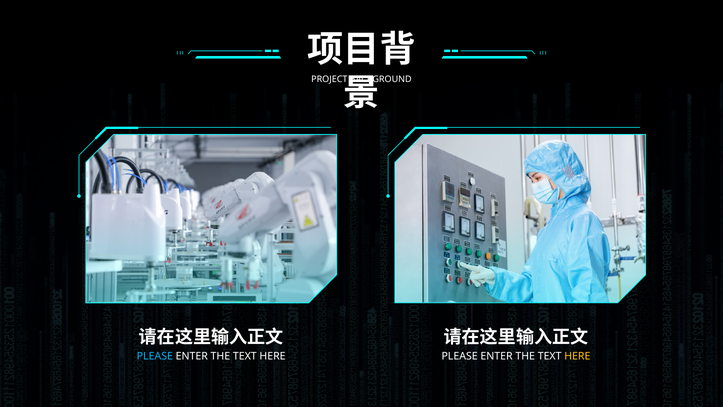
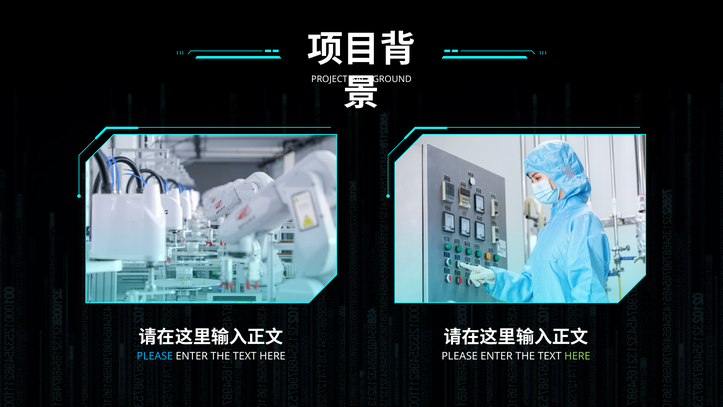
HERE at (577, 356) colour: yellow -> light green
